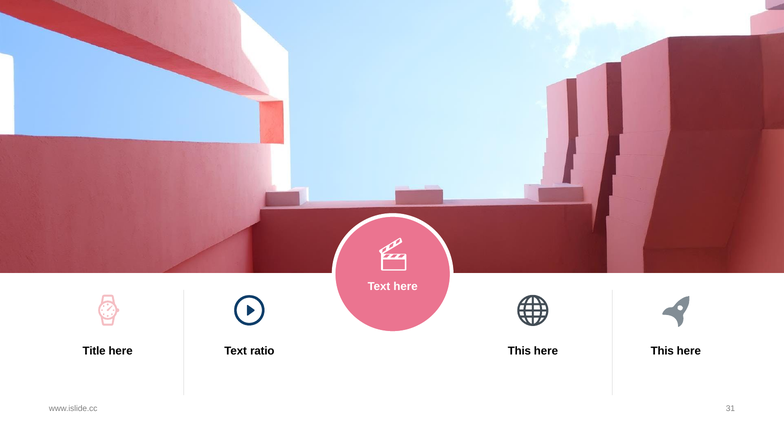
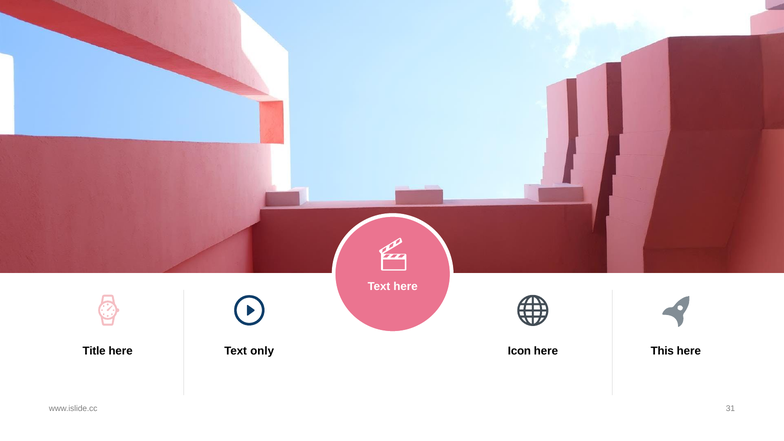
ratio: ratio -> only
This at (519, 351): This -> Icon
